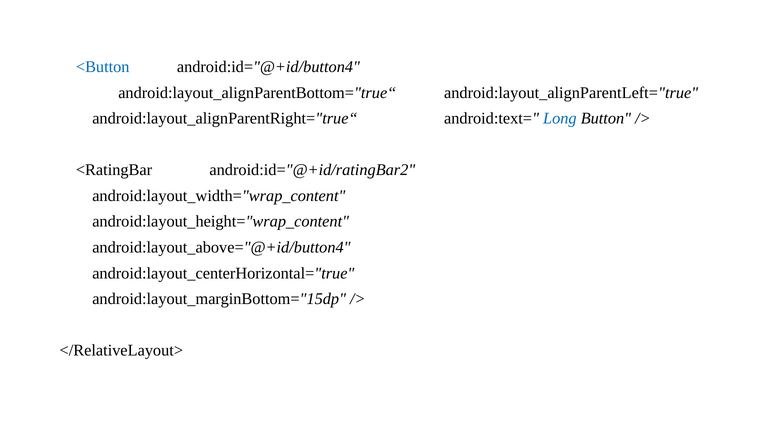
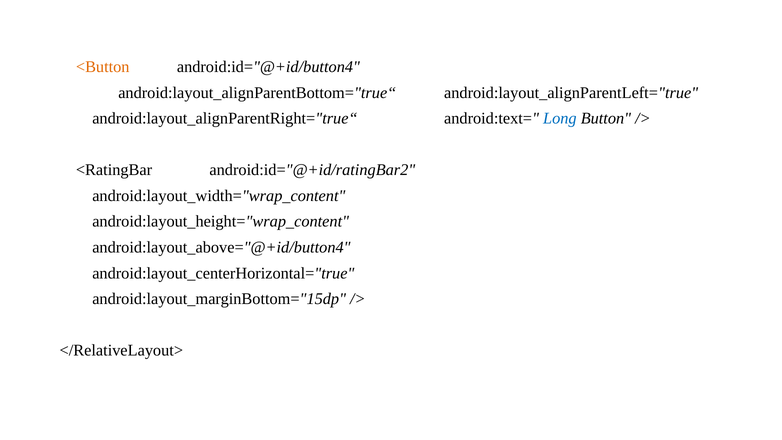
<Button colour: blue -> orange
